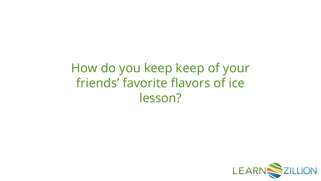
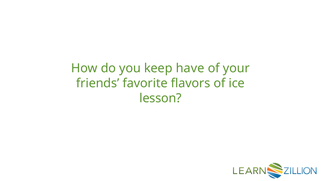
keep keep: keep -> have
